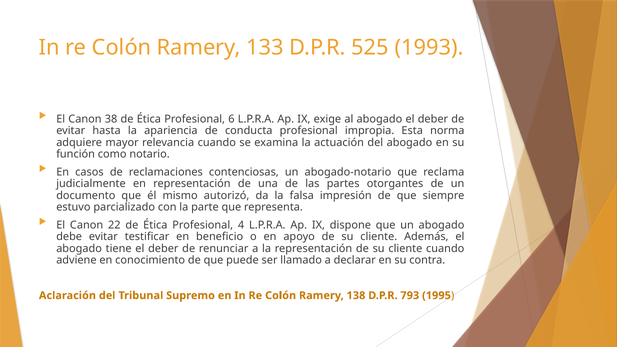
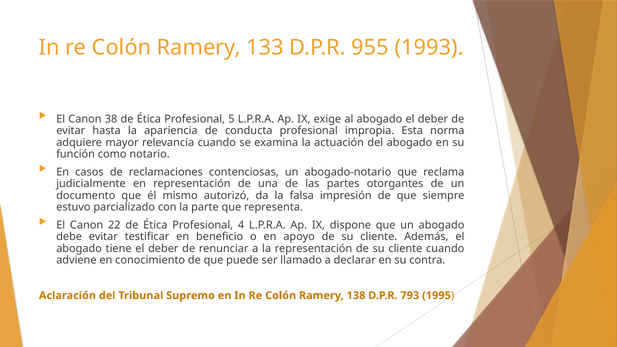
525: 525 -> 955
6: 6 -> 5
